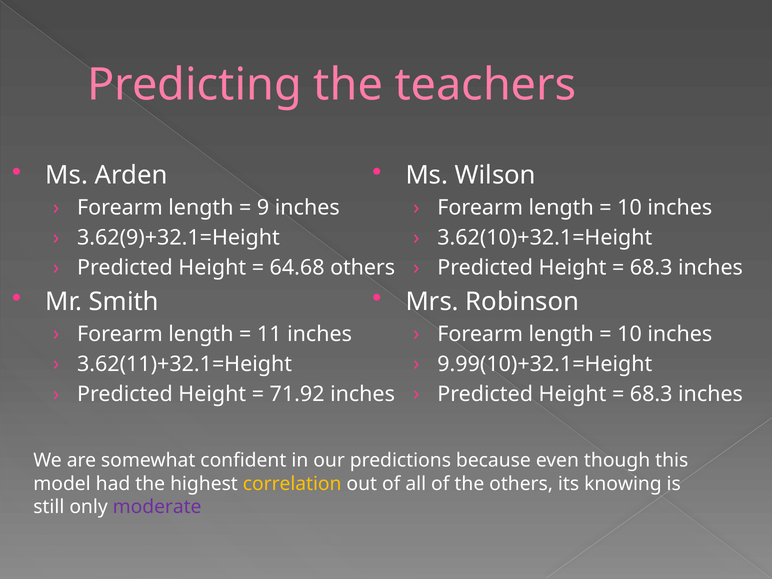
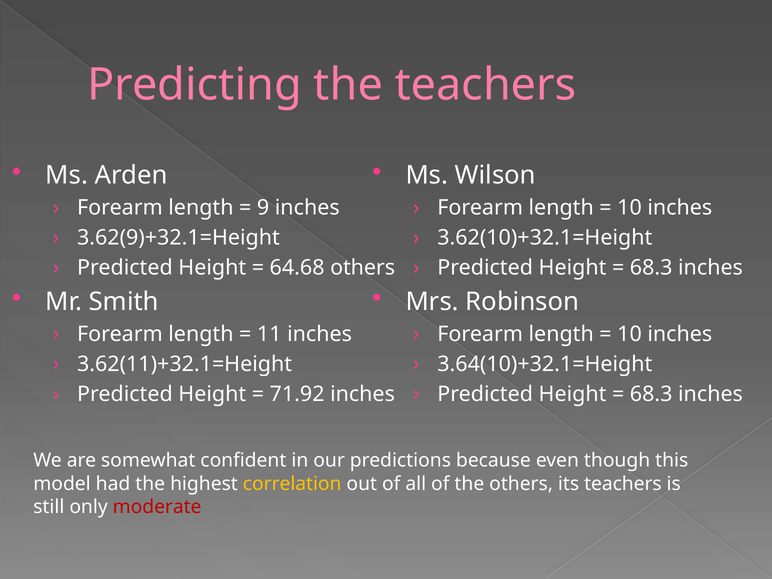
9.99(10)+32.1=Height: 9.99(10)+32.1=Height -> 3.64(10)+32.1=Height
its knowing: knowing -> teachers
moderate colour: purple -> red
